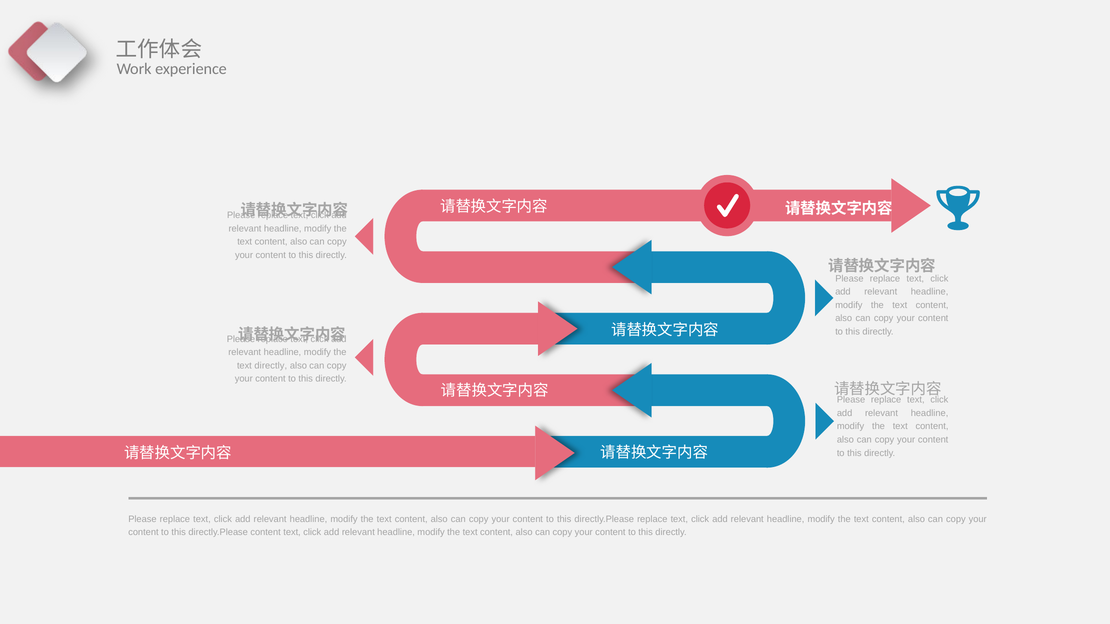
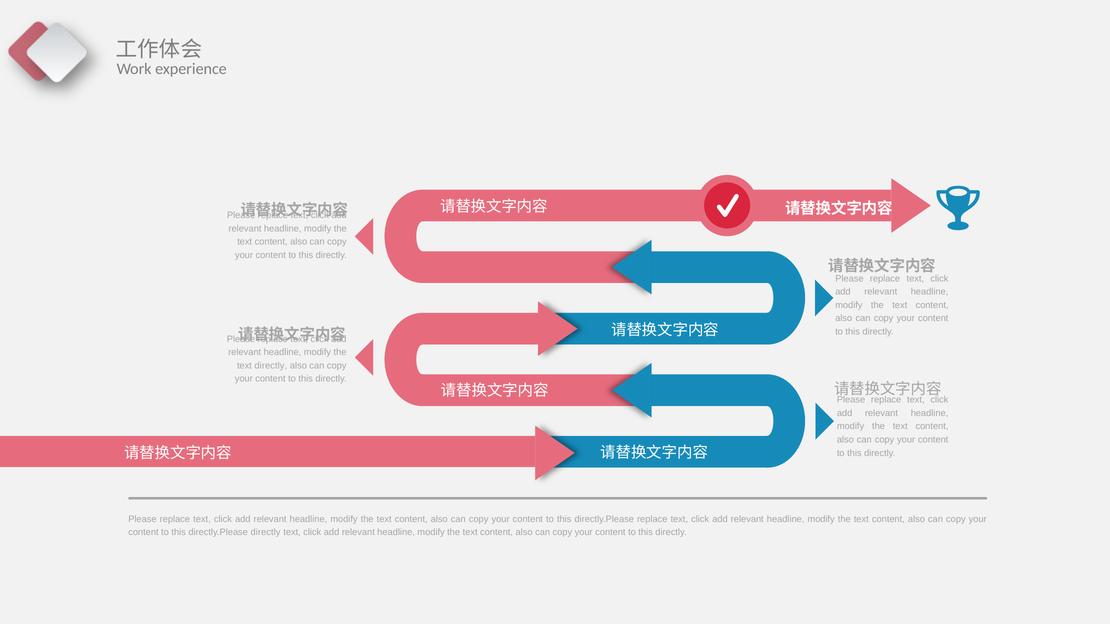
directly.Please content: content -> directly
